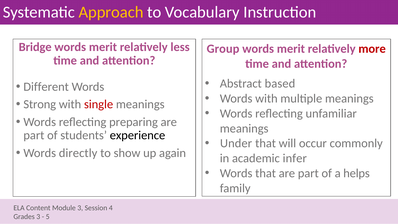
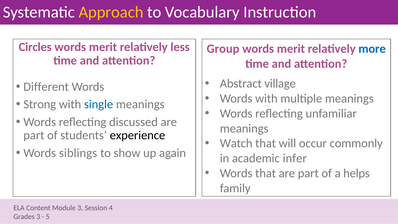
Bridge: Bridge -> Circles
more colour: red -> blue
based: based -> village
single colour: red -> blue
preparing: preparing -> discussed
Under: Under -> Watch
directly: directly -> siblings
